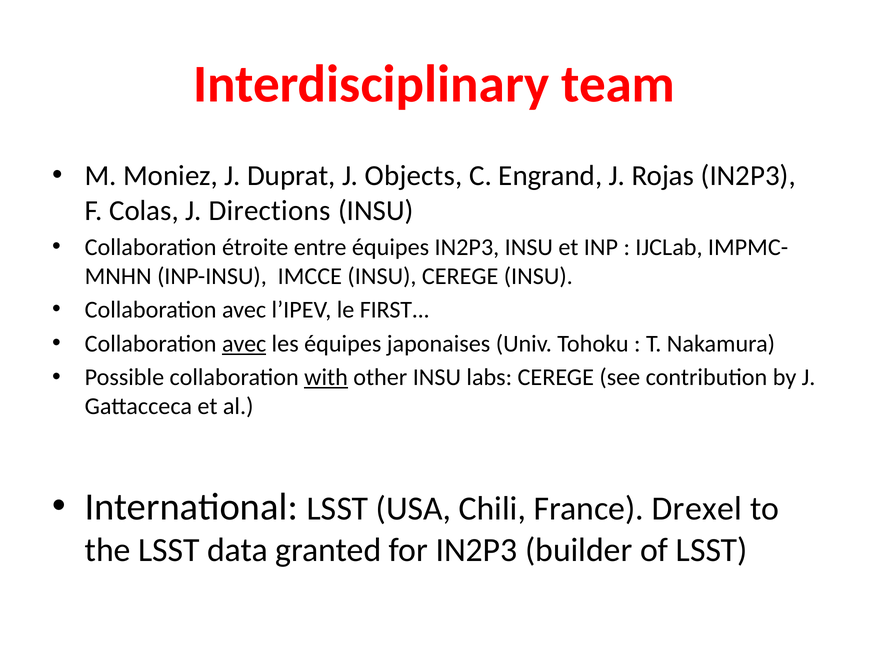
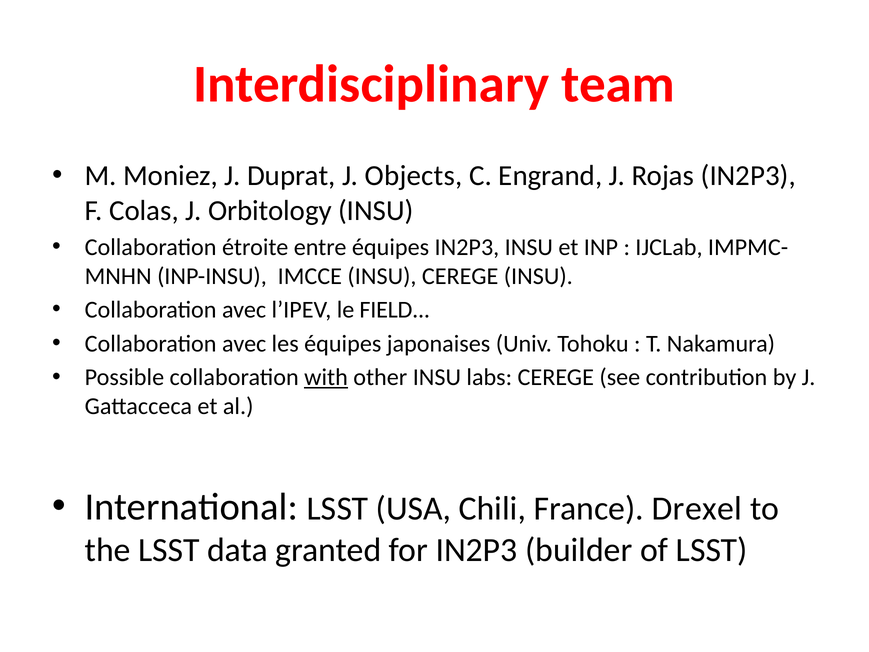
Directions: Directions -> Orbitology
FIRST: FIRST -> FIELD
avec at (244, 344) underline: present -> none
